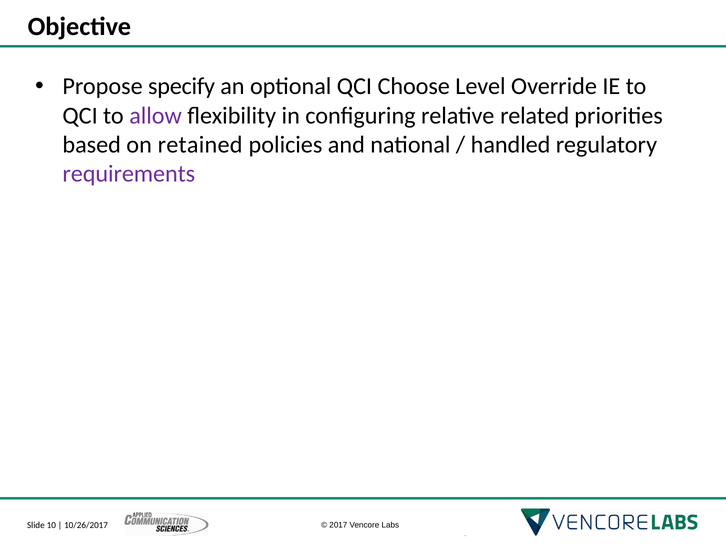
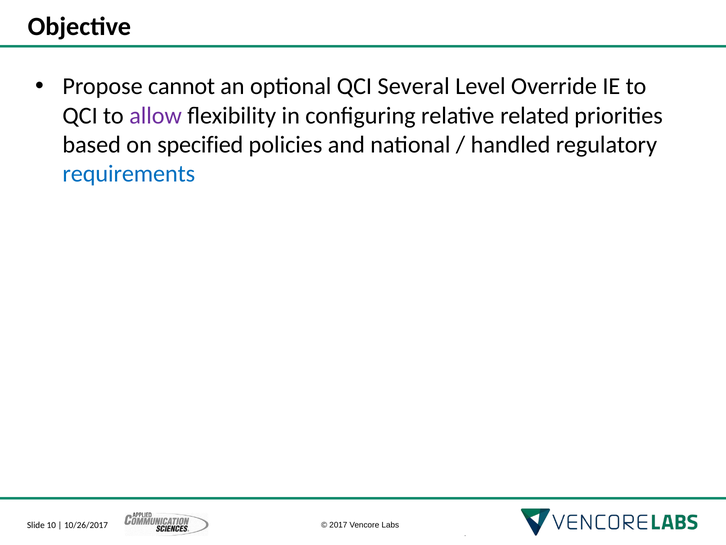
specify: specify -> cannot
Choose: Choose -> Several
retained: retained -> specified
requirements colour: purple -> blue
